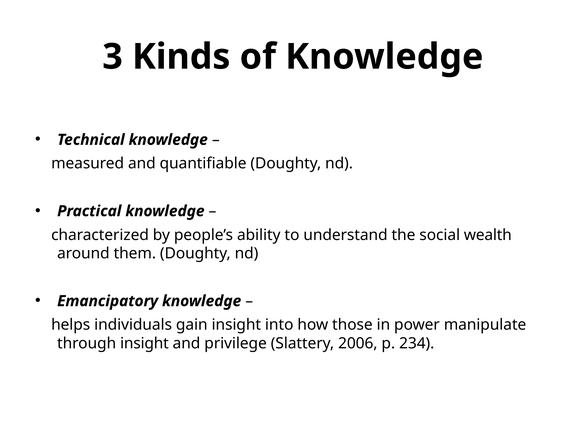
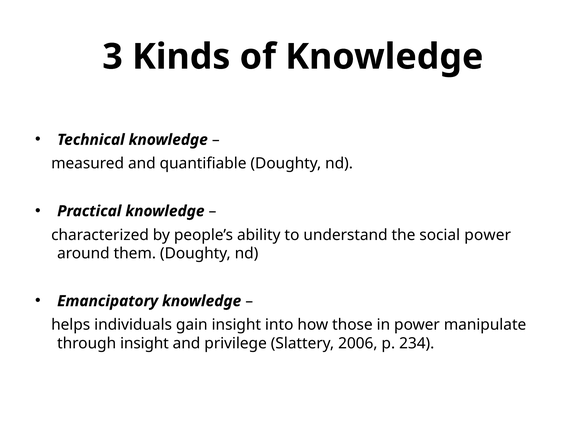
social wealth: wealth -> power
